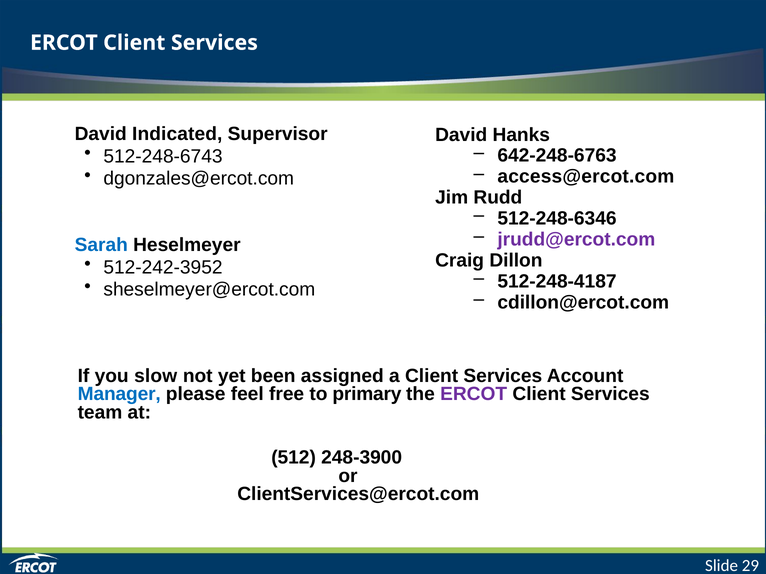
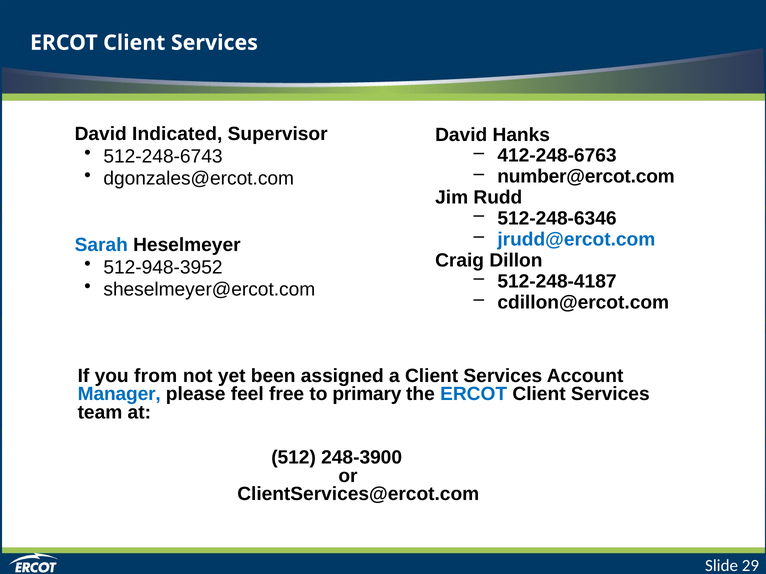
642-248-6763: 642-248-6763 -> 412-248-6763
access@ercot.com: access@ercot.com -> number@ercot.com
jrudd@ercot.com colour: purple -> blue
512-242-3952: 512-242-3952 -> 512-948-3952
slow: slow -> from
ERCOT at (474, 394) colour: purple -> blue
